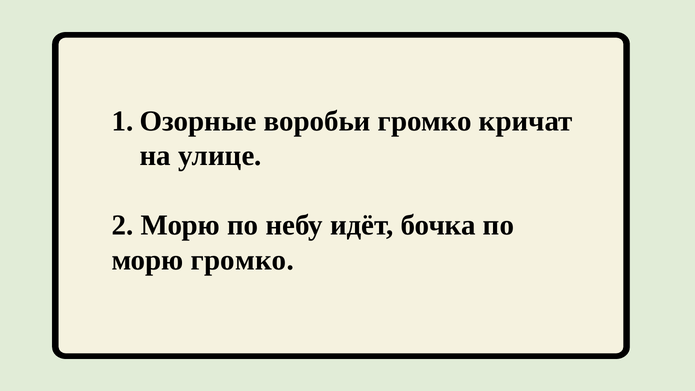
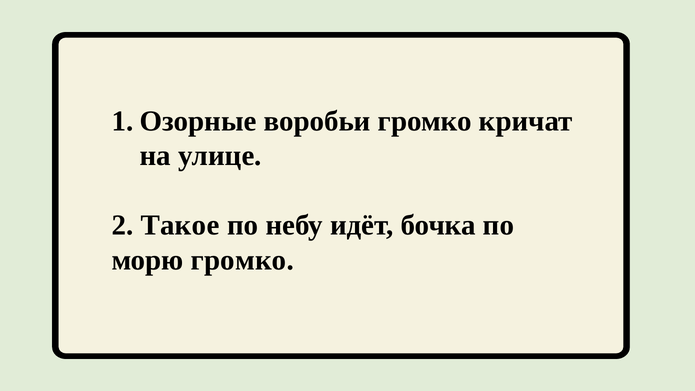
2 Морю: Морю -> Такое
